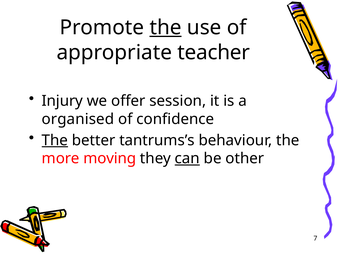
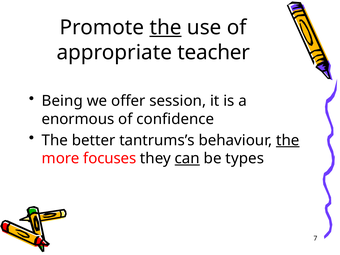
Injury: Injury -> Being
organised: organised -> enormous
The at (55, 140) underline: present -> none
the at (288, 140) underline: none -> present
moving: moving -> focuses
other: other -> types
